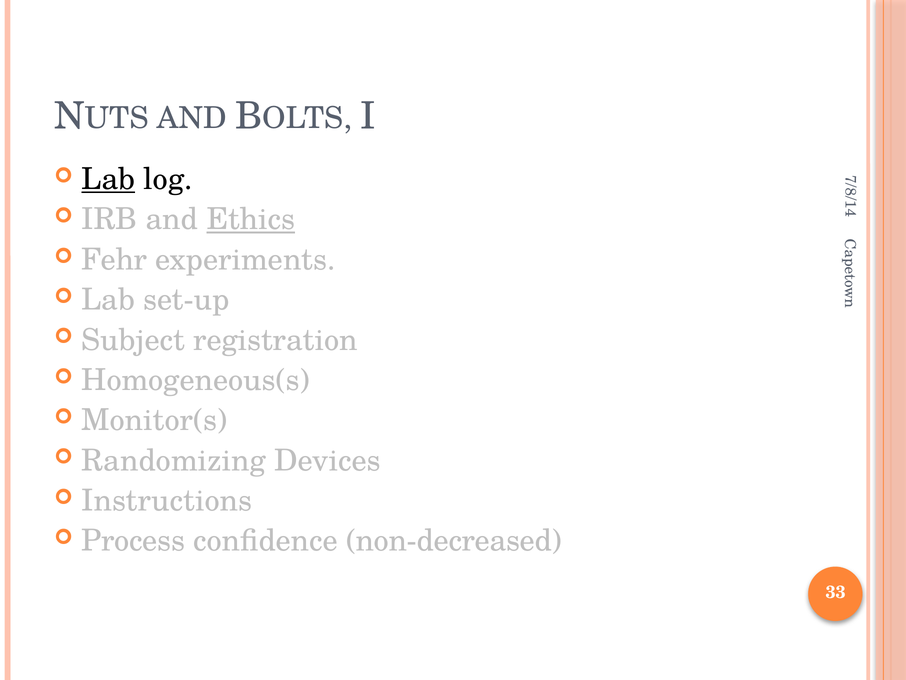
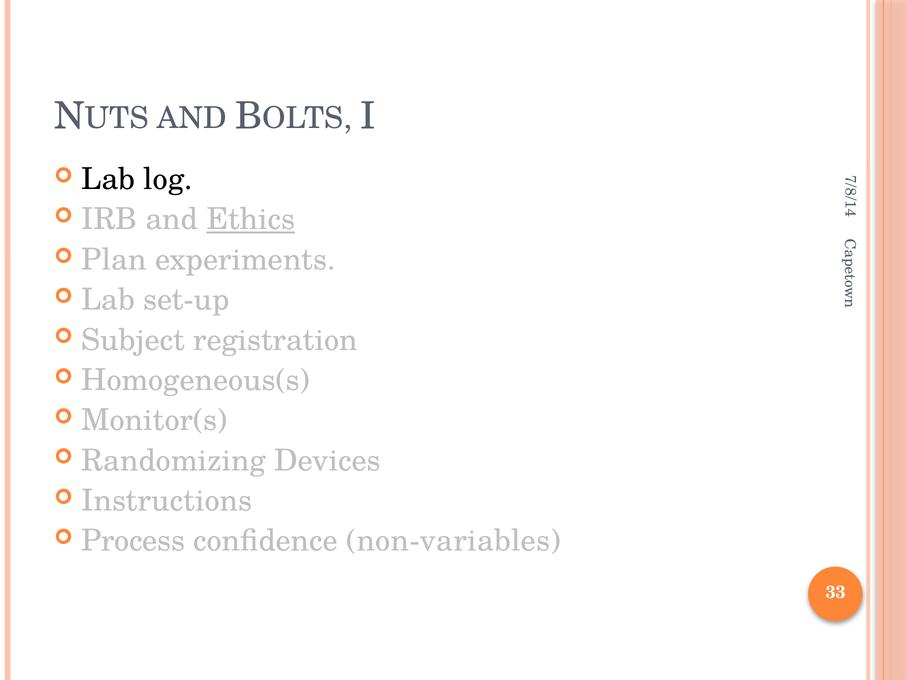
Lab at (108, 179) underline: present -> none
Fehr: Fehr -> Plan
non-decreased: non-decreased -> non-variables
